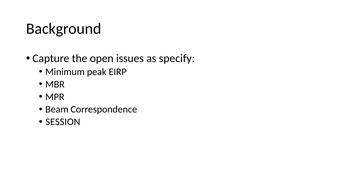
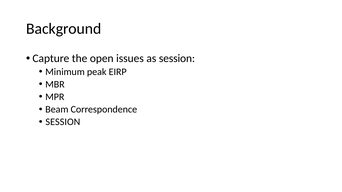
as specify: specify -> session
